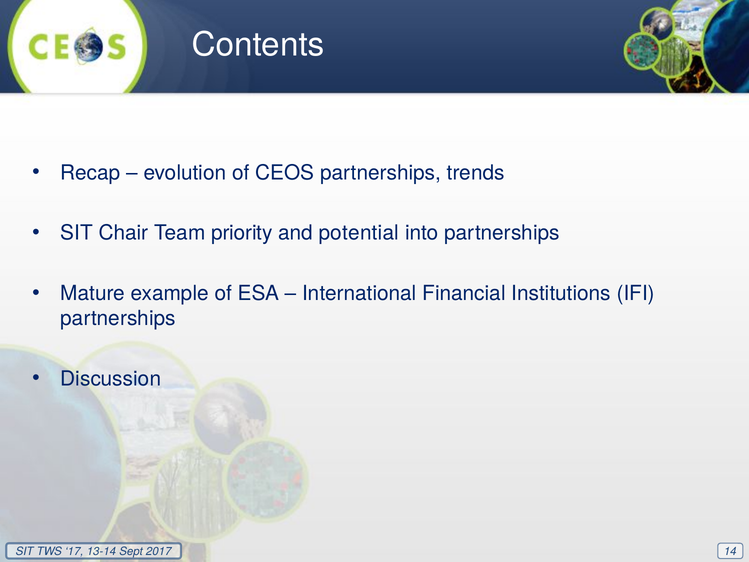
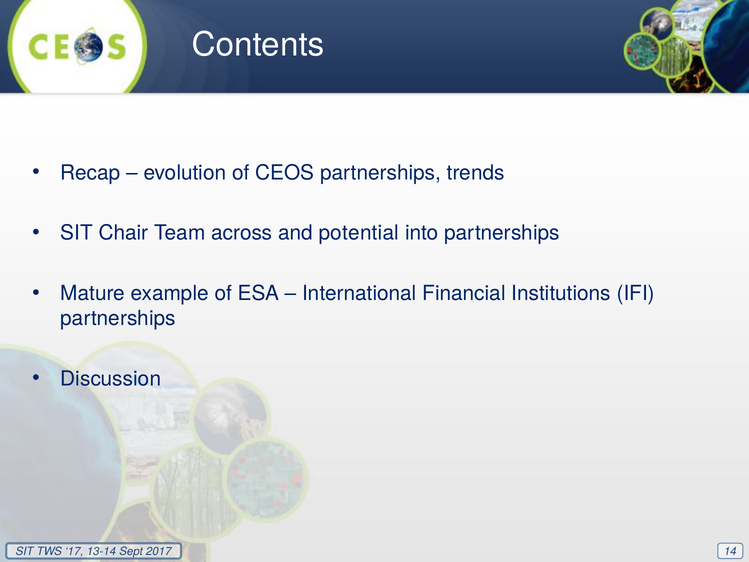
priority: priority -> across
